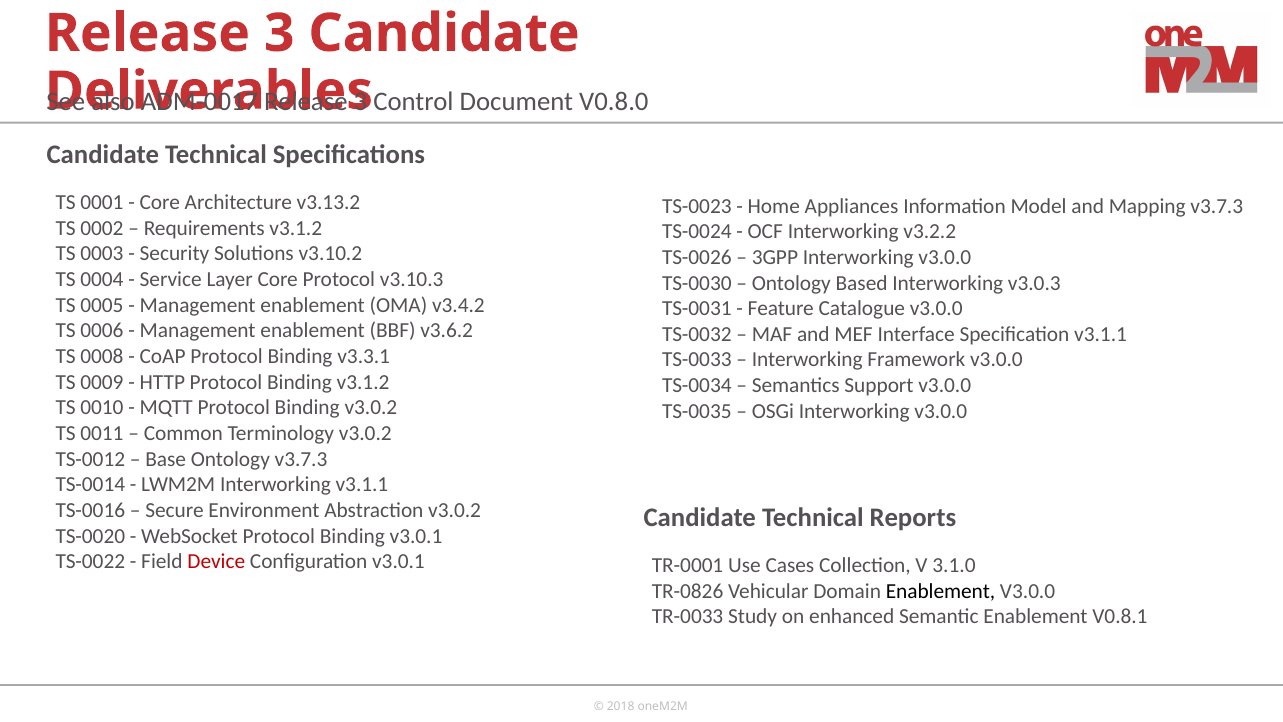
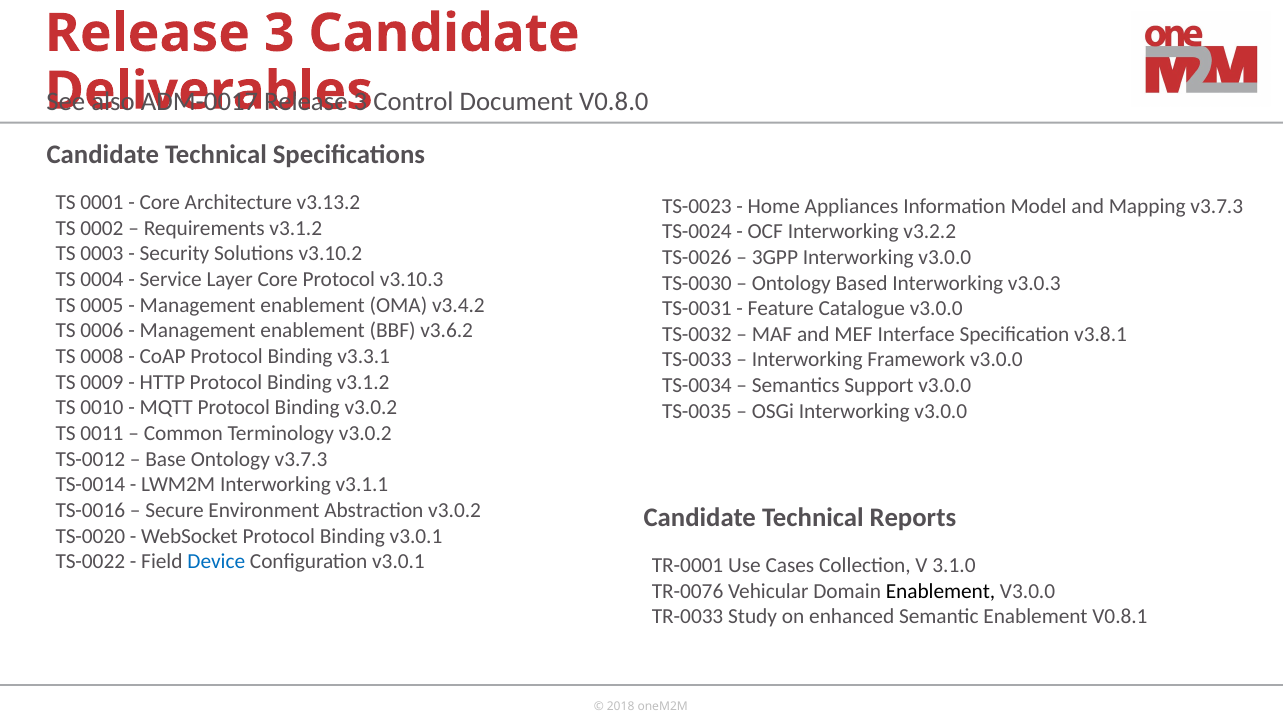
Specification v3.1.1: v3.1.1 -> v3.8.1
Device colour: red -> blue
TR-0826: TR-0826 -> TR-0076
